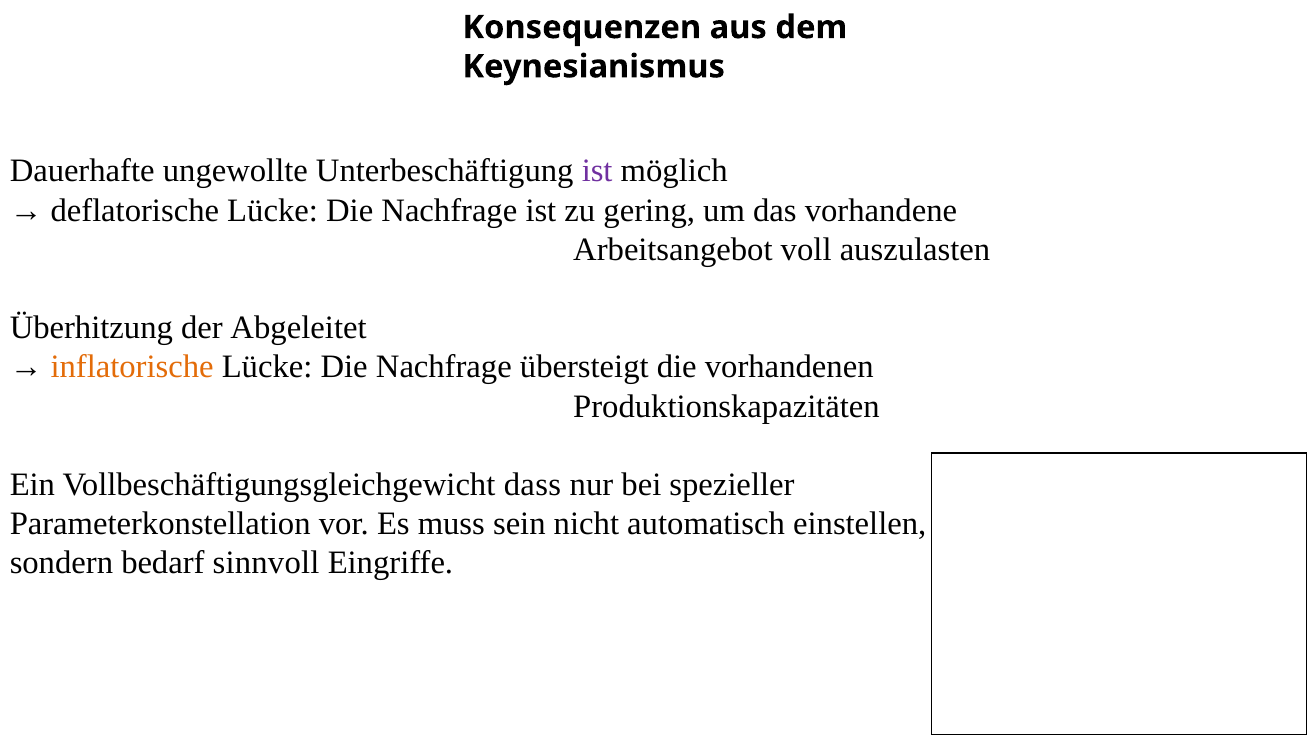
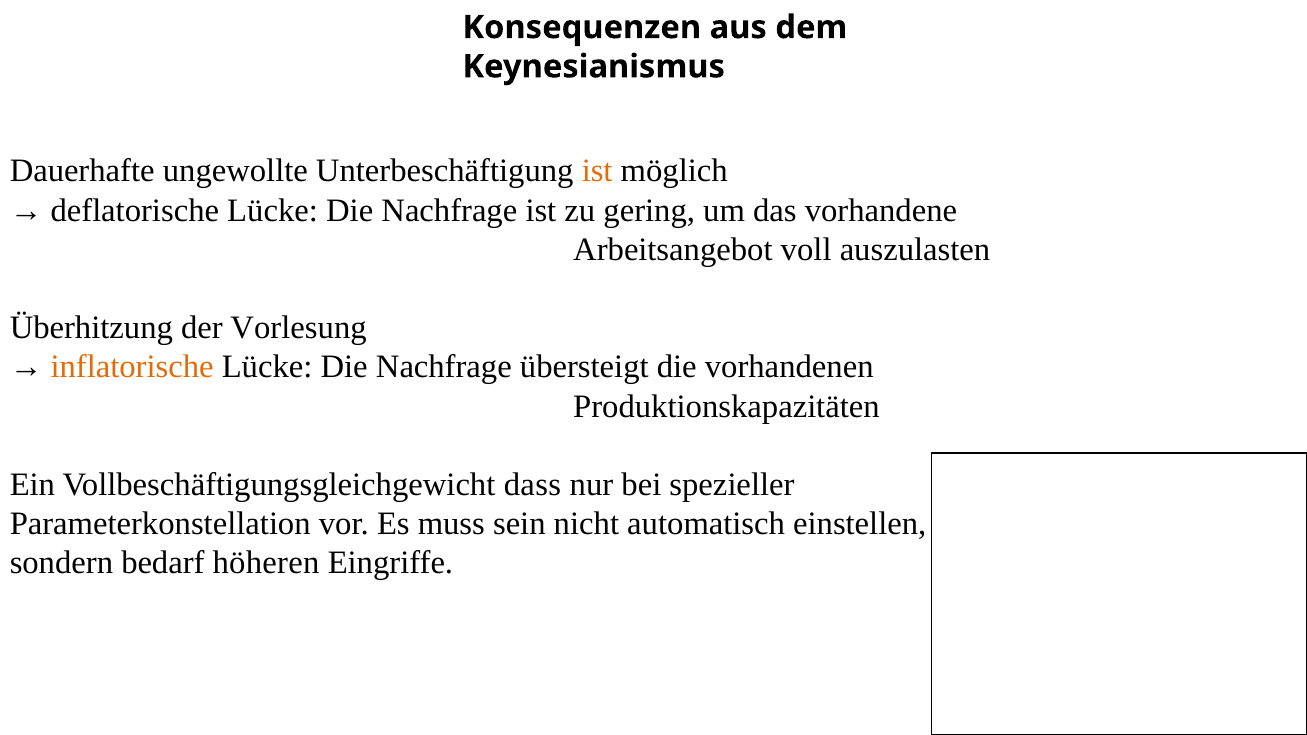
ist at (597, 171) colour: purple -> orange
Abgeleitet: Abgeleitet -> Vorlesung
sinnvoll: sinnvoll -> höheren
